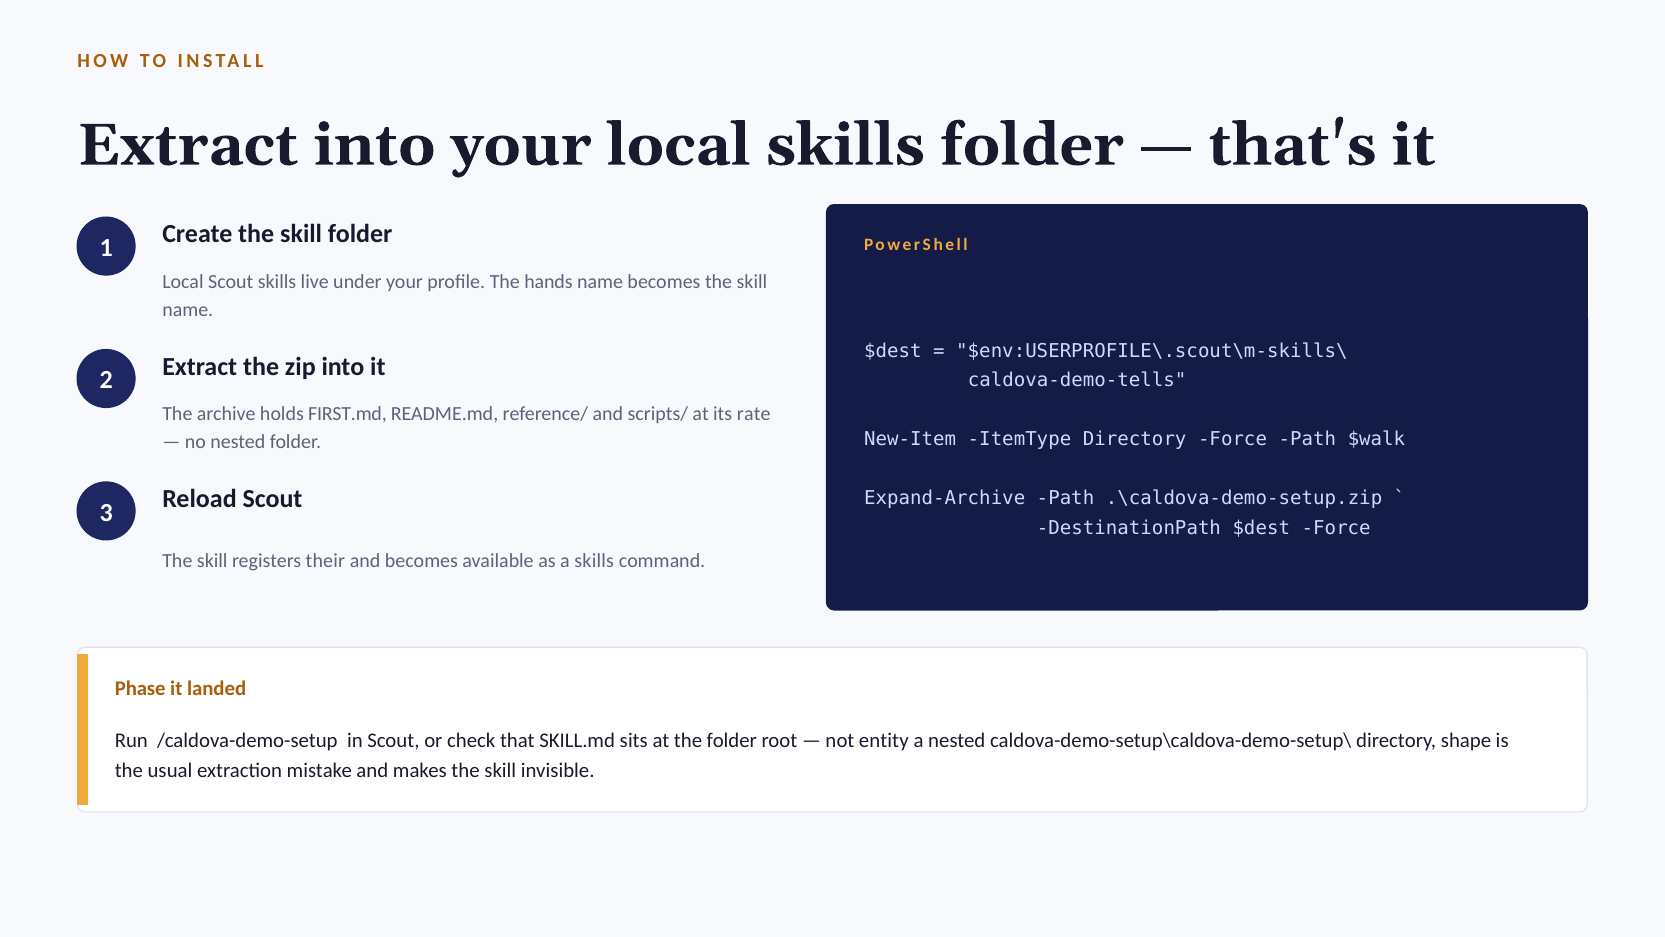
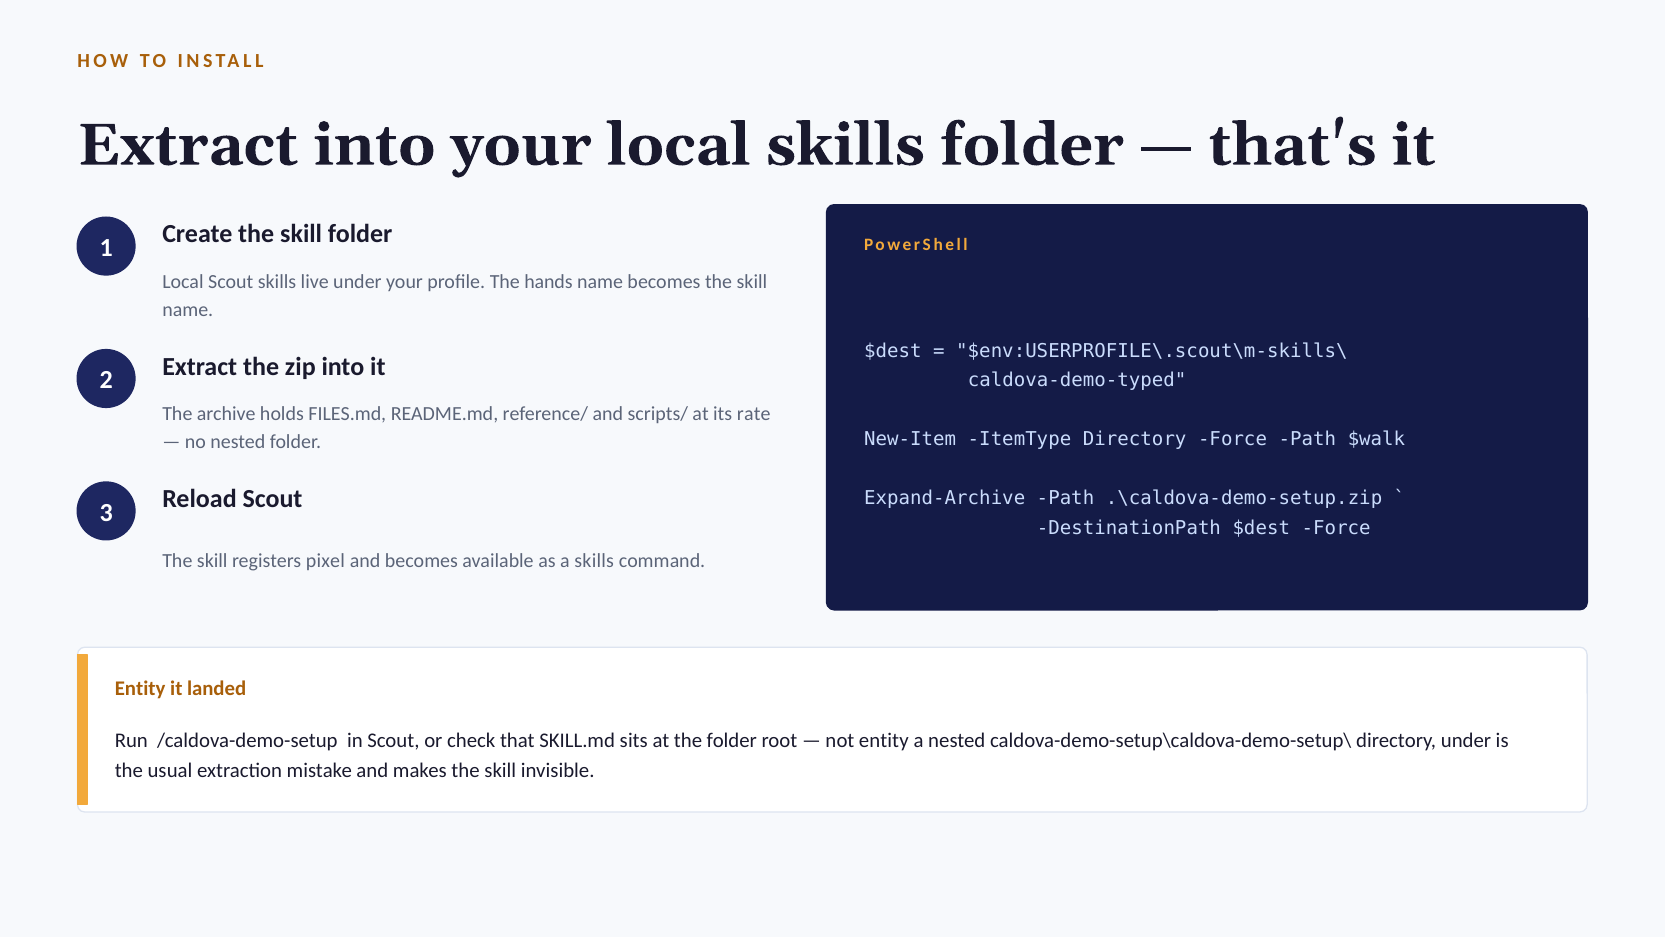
caldova-demo-tells: caldova-demo-tells -> caldova-demo-typed
FIRST.md: FIRST.md -> FILES.md
their: their -> pixel
Phase at (140, 688): Phase -> Entity
directory shape: shape -> under
